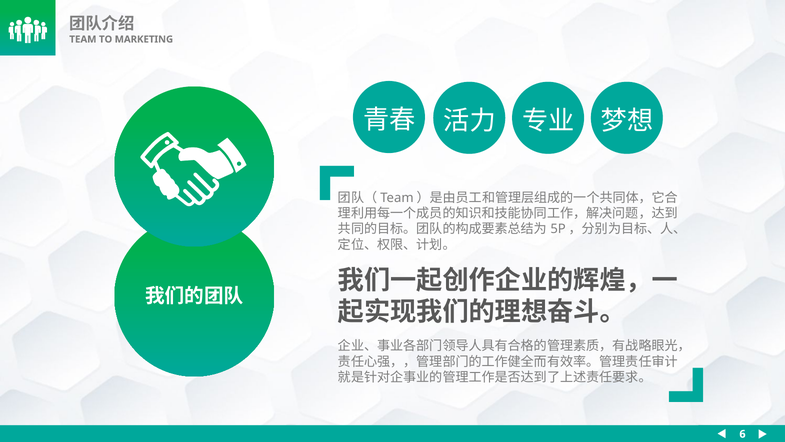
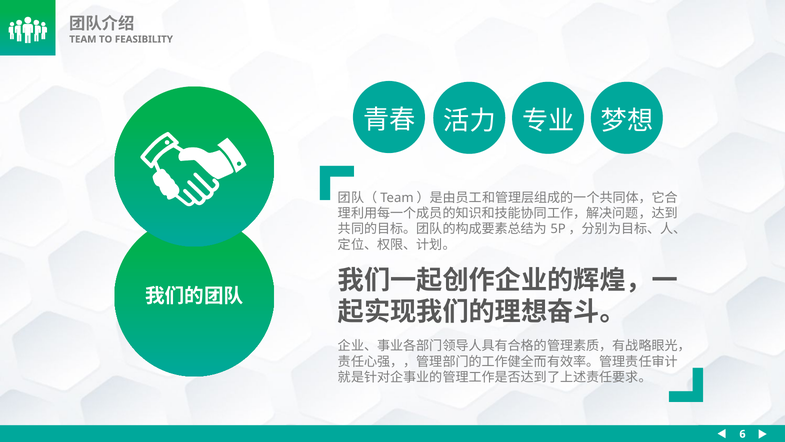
MARKETING: MARKETING -> FEASIBILITY
